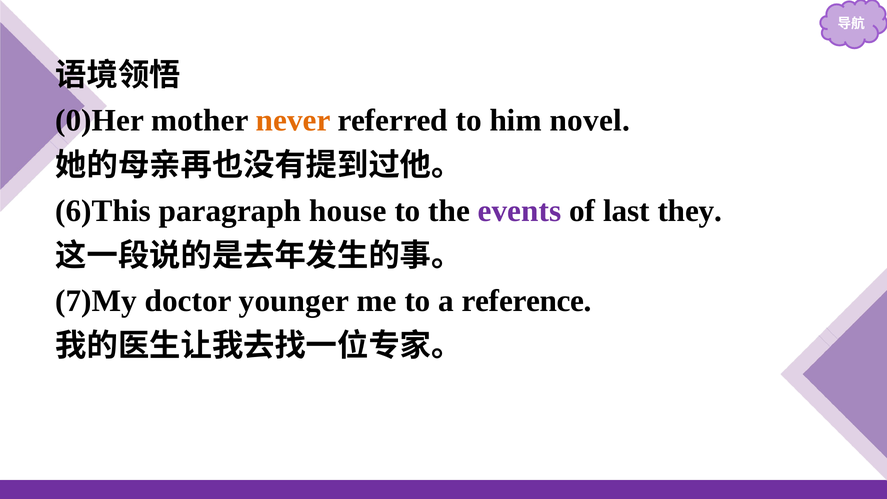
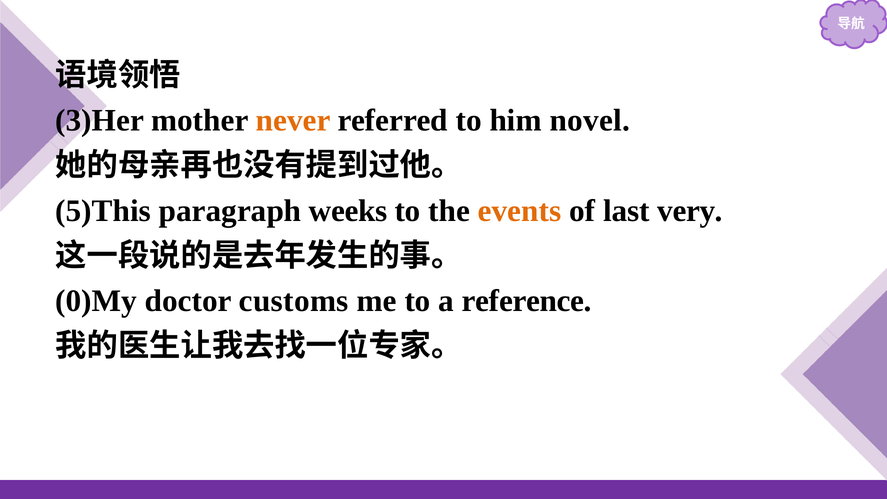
0)Her: 0)Her -> 3)Her
6)This: 6)This -> 5)This
house: house -> weeks
events colour: purple -> orange
they: they -> very
7)My: 7)My -> 0)My
younger: younger -> customs
